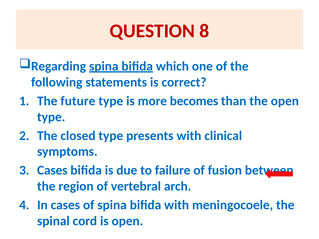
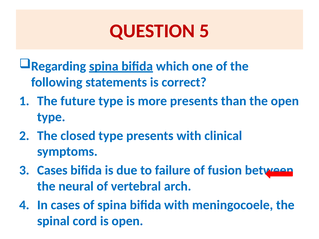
8: 8 -> 5
more becomes: becomes -> presents
region: region -> neural
